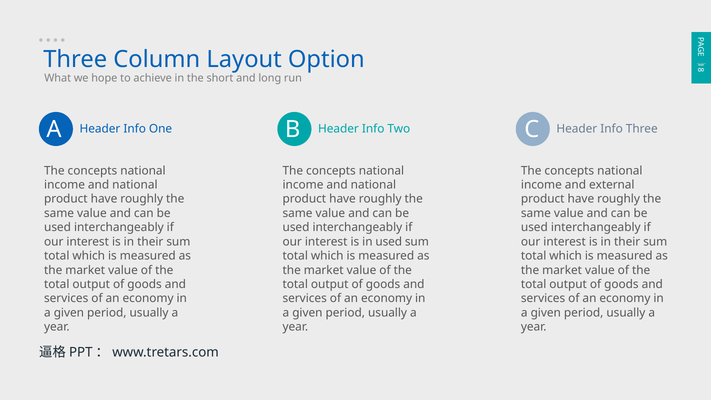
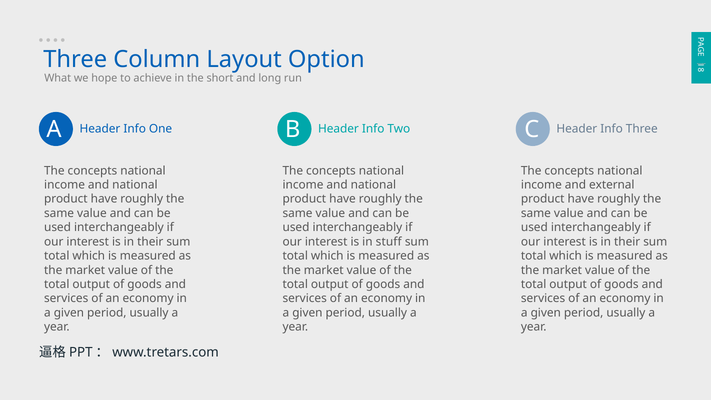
in used: used -> stuff
